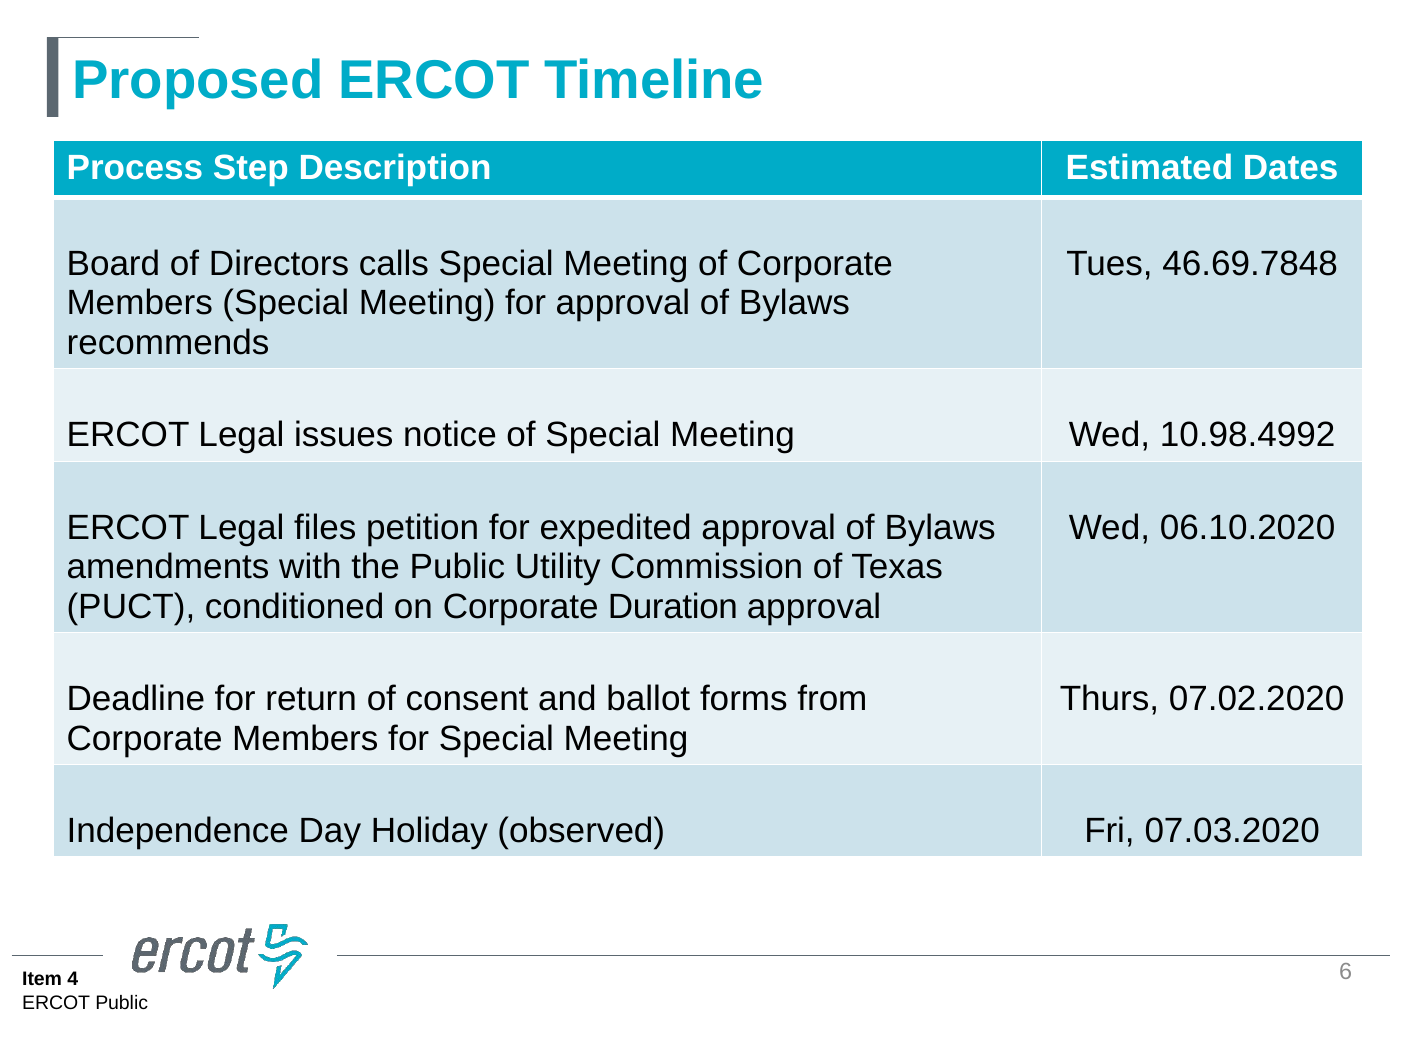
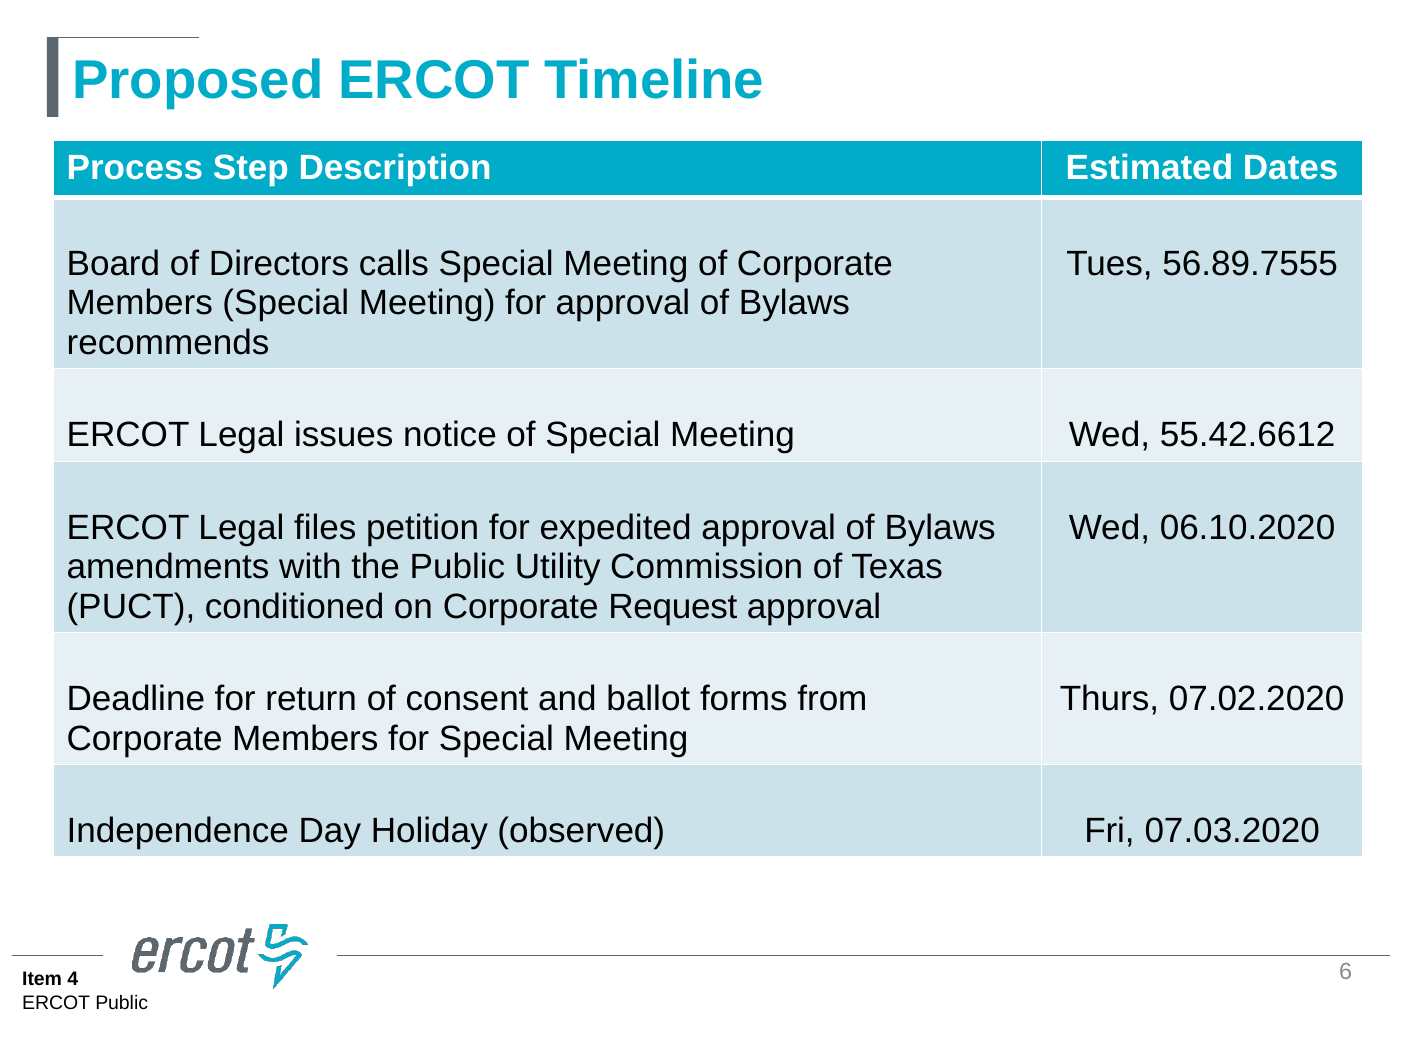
46.69.7848: 46.69.7848 -> 56.89.7555
10.98.4992: 10.98.4992 -> 55.42.6612
Duration: Duration -> Request
